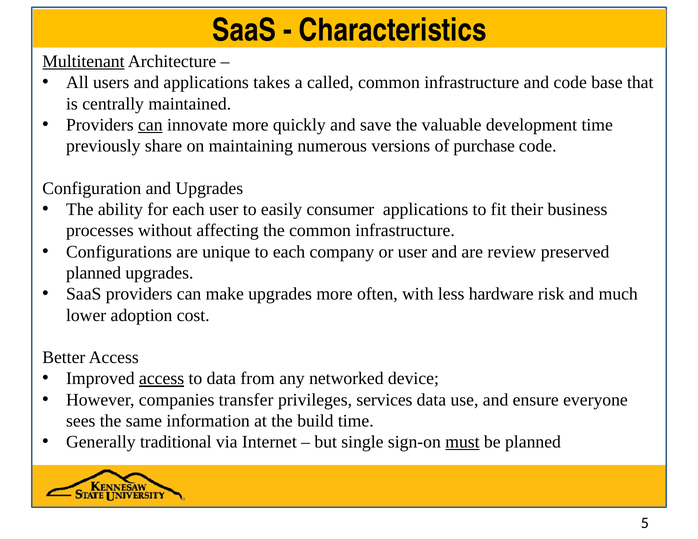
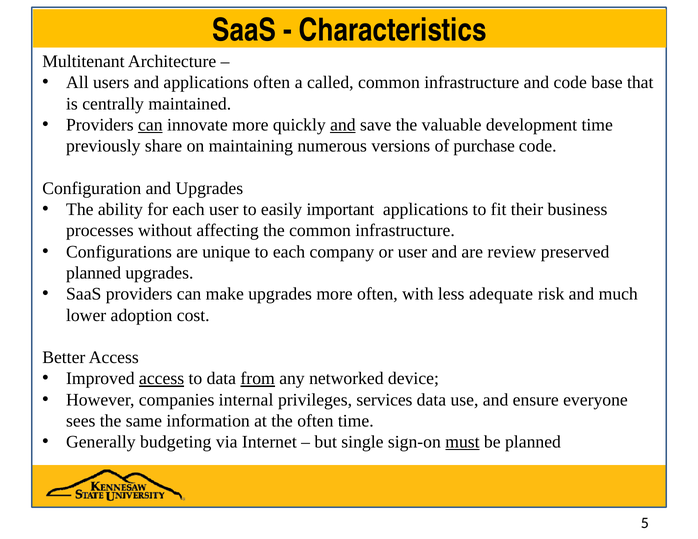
Multitenant underline: present -> none
applications takes: takes -> often
and at (343, 125) underline: none -> present
consumer: consumer -> important
hardware: hardware -> adequate
from underline: none -> present
transfer: transfer -> internal
the build: build -> often
traditional: traditional -> budgeting
